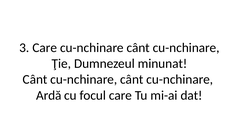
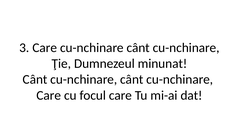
Ardă at (49, 96): Ardă -> Care
